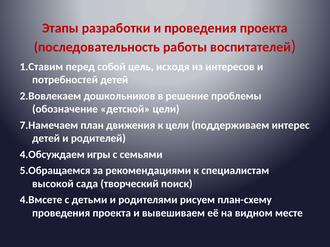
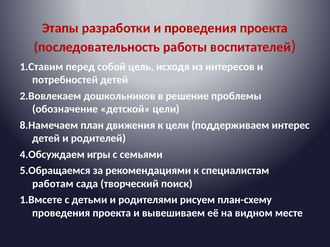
7.Намечаем: 7.Намечаем -> 8.Намечаем
высокой: высокой -> работам
4.Вмсете: 4.Вмсете -> 1.Вмсете
